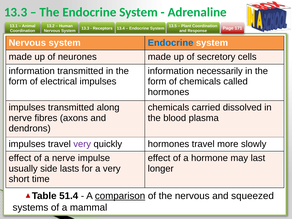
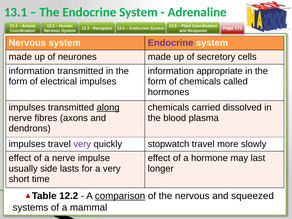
13.3 at (16, 12): 13.3 -> 13.1
Endocrine at (171, 43) colour: blue -> purple
necessarily: necessarily -> appropriate
along underline: none -> present
quickly hormones: hormones -> stopwatch
51.4: 51.4 -> 12.2
